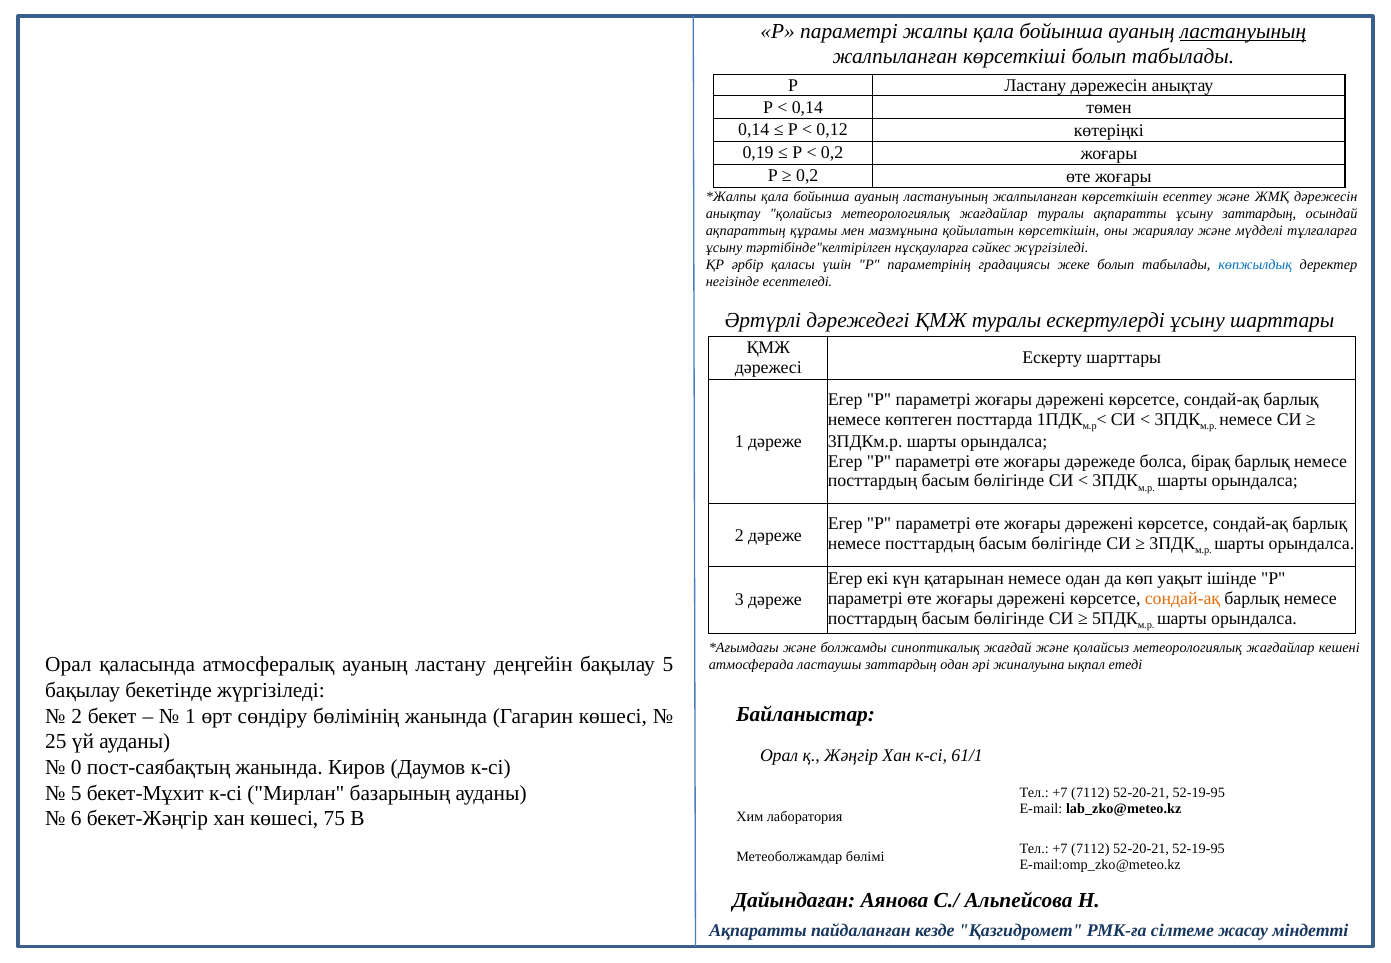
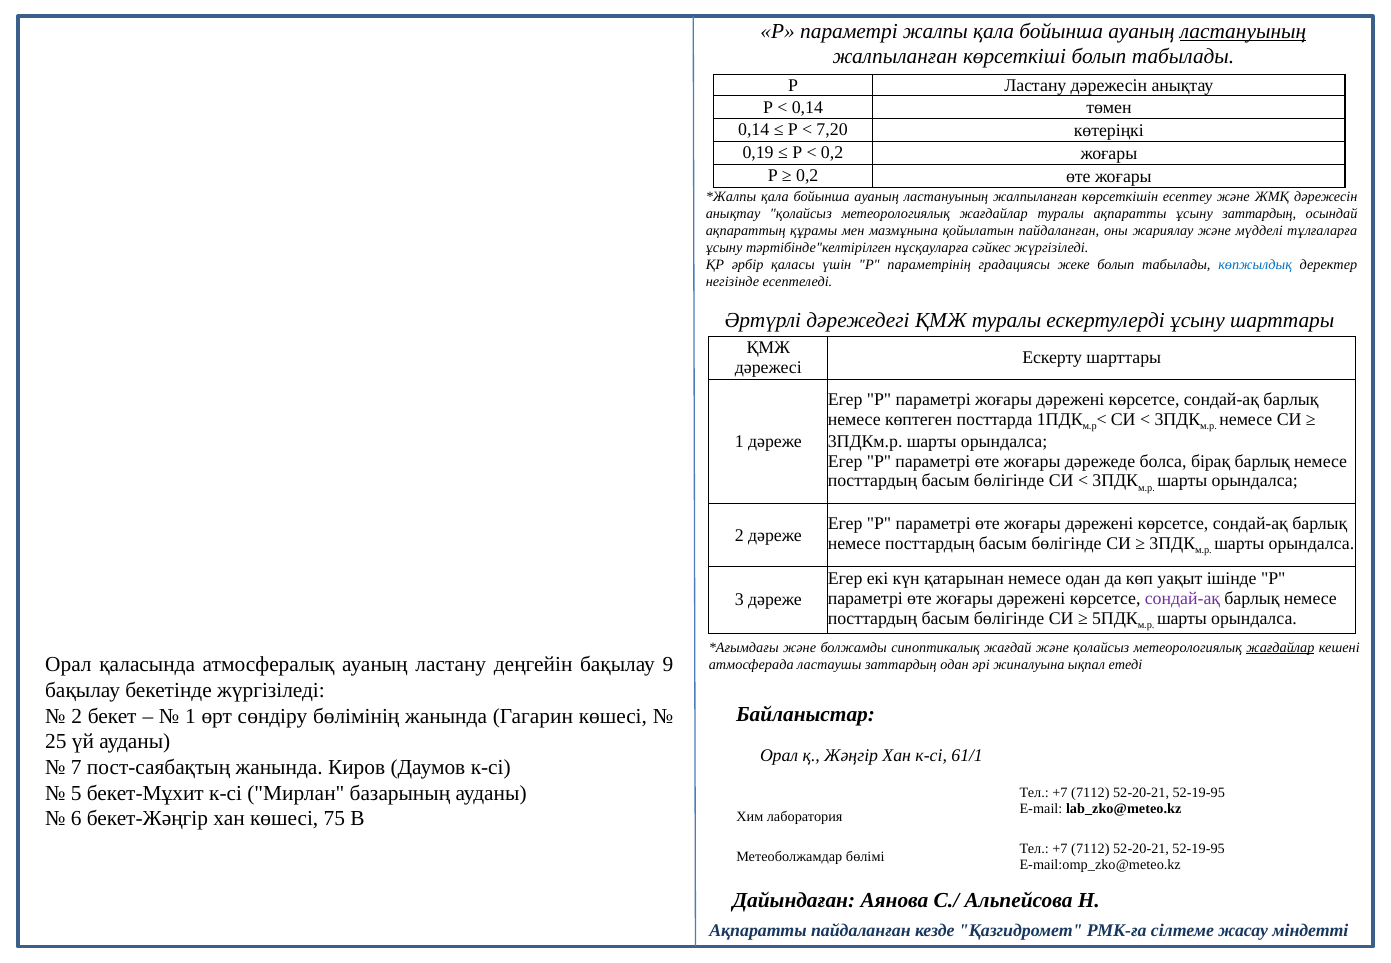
0,12: 0,12 -> 7,20
қойылатын көрсеткішін: көрсеткішін -> пайдаланған
сондай-ақ at (1182, 599) colour: orange -> purple
жағдайлар at (1280, 648) underline: none -> present
бақылау 5: 5 -> 9
0: 0 -> 7
